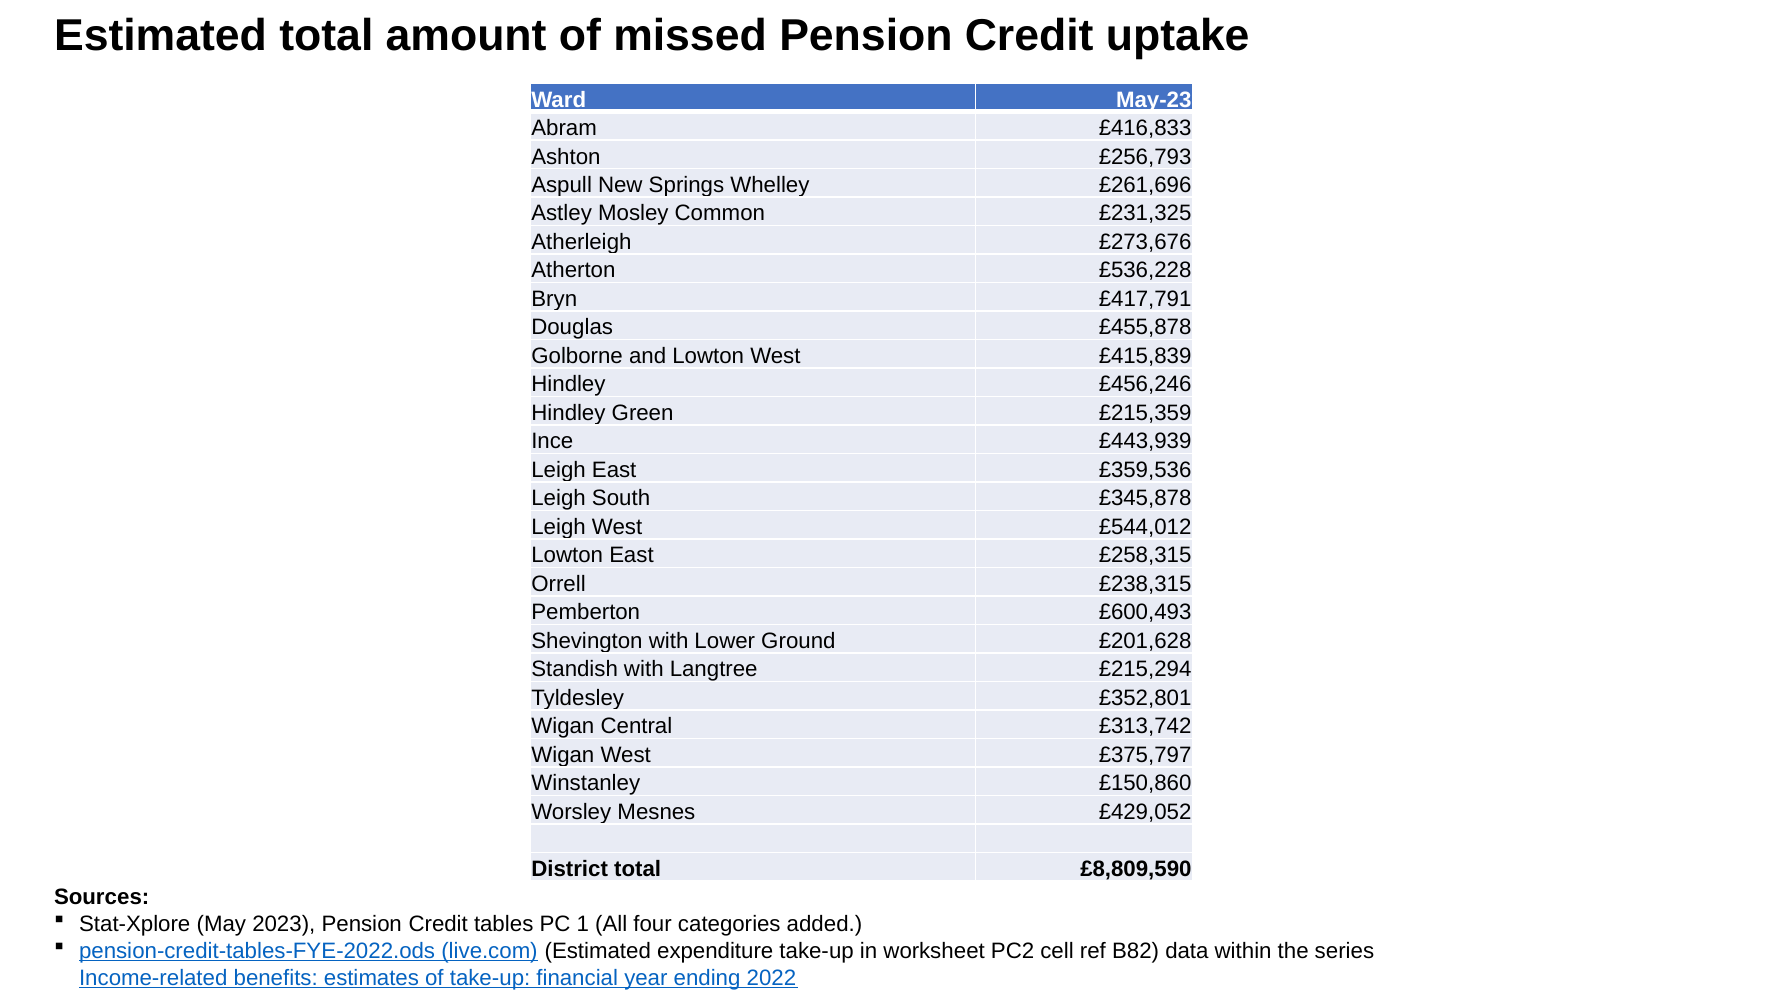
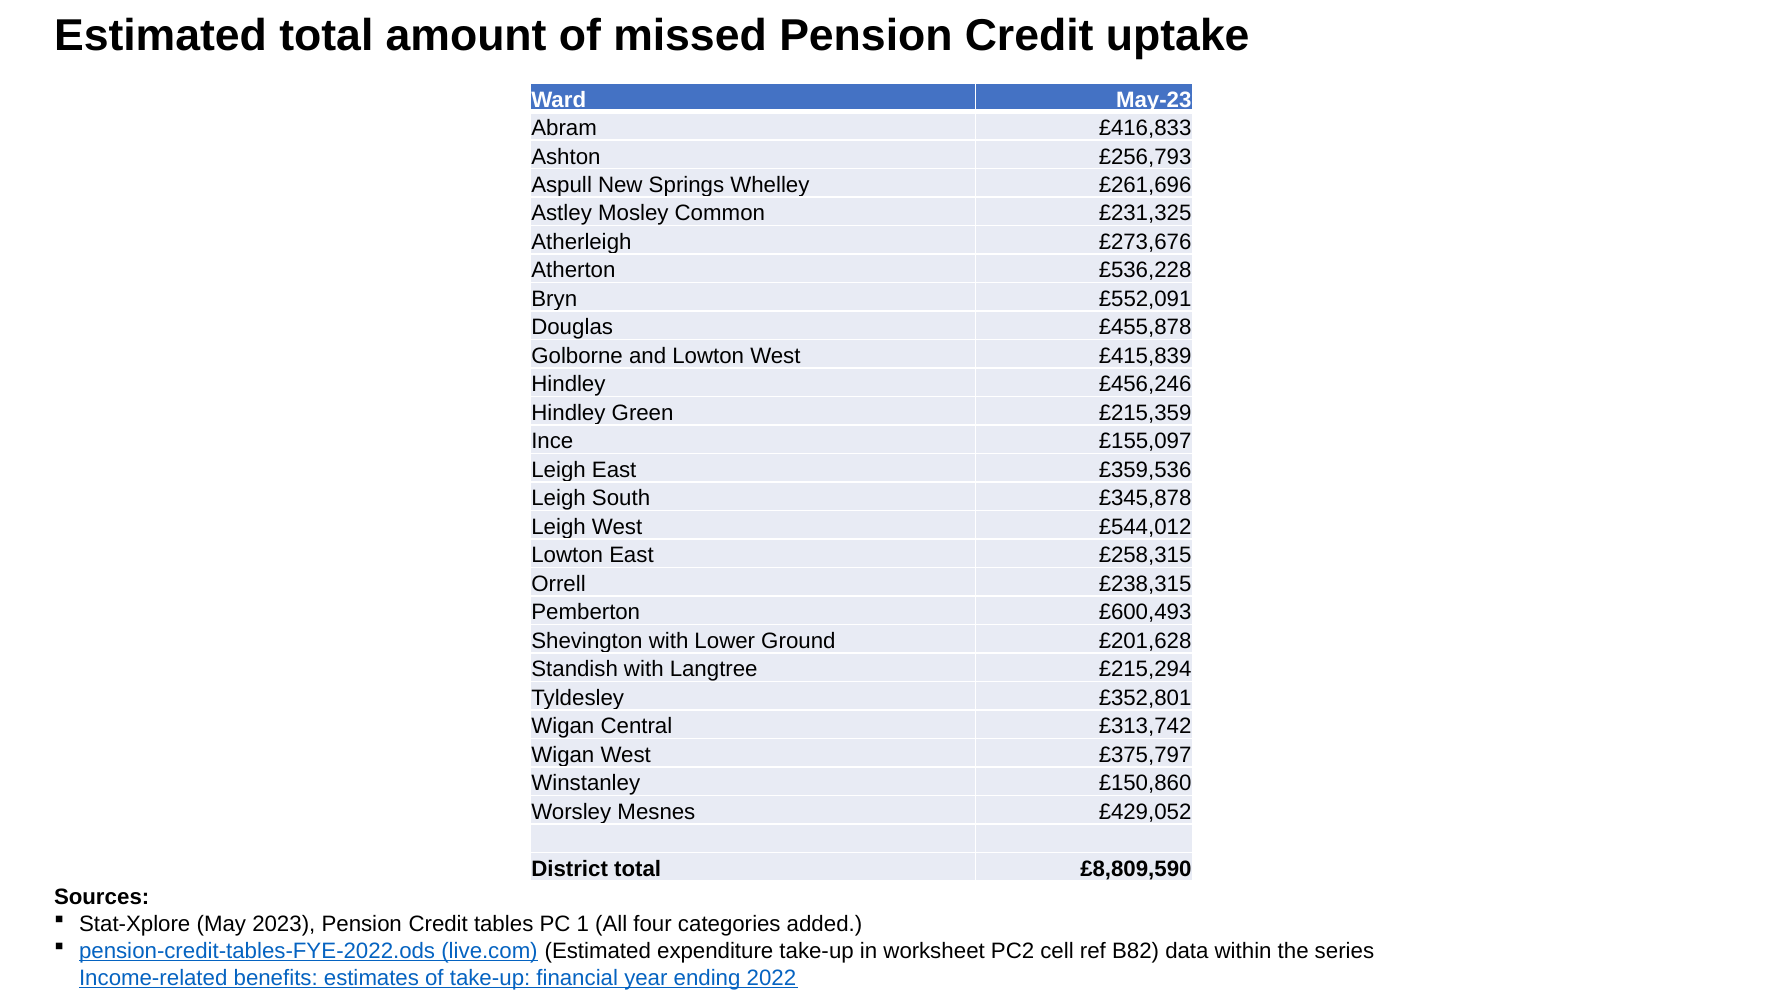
£417,791: £417,791 -> £552,091
£443,939: £443,939 -> £155,097
